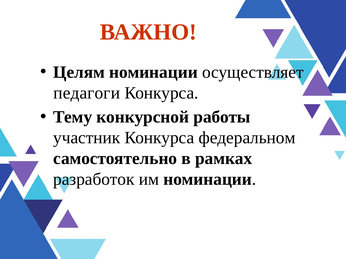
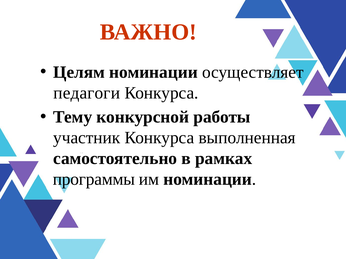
федеральном: федеральном -> выполненная
разработок: разработок -> программы
